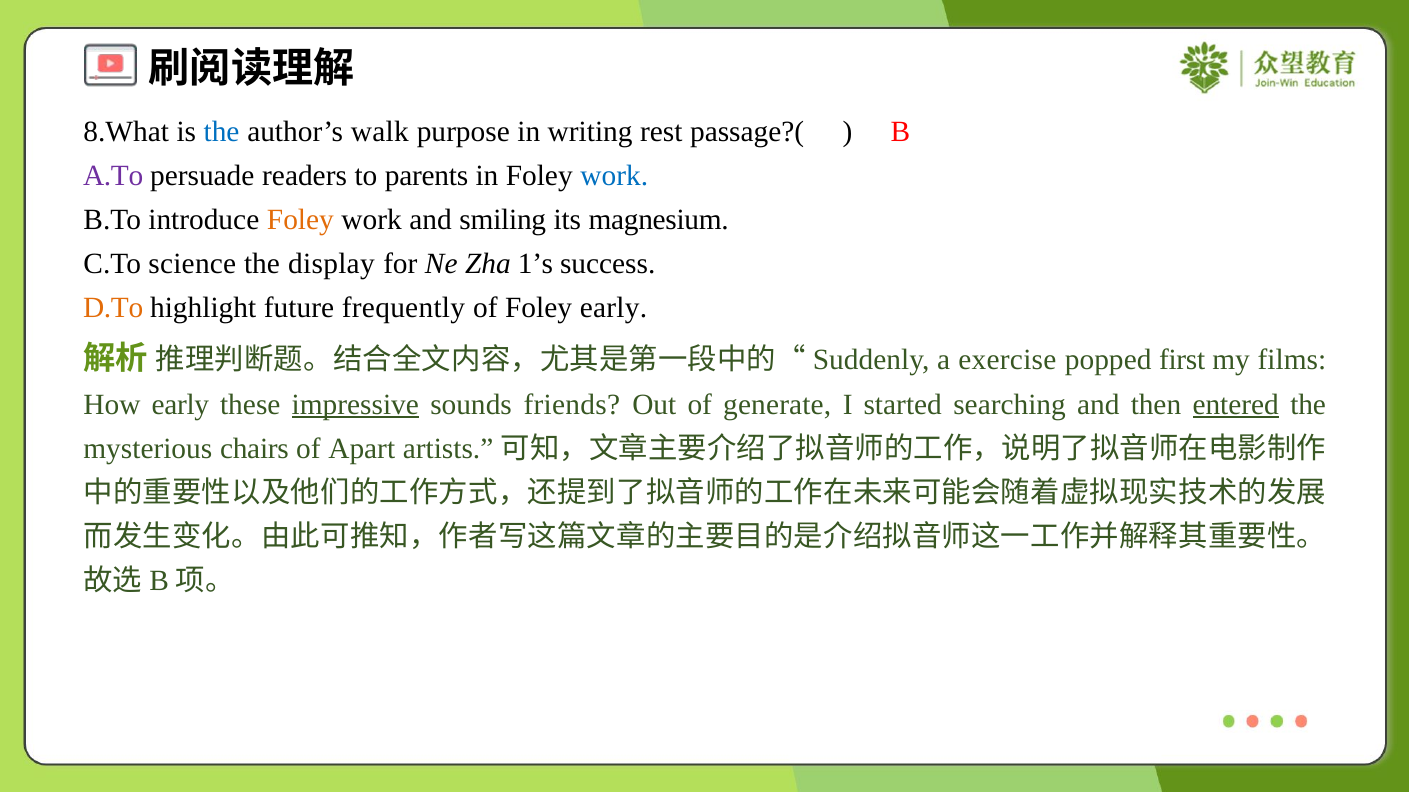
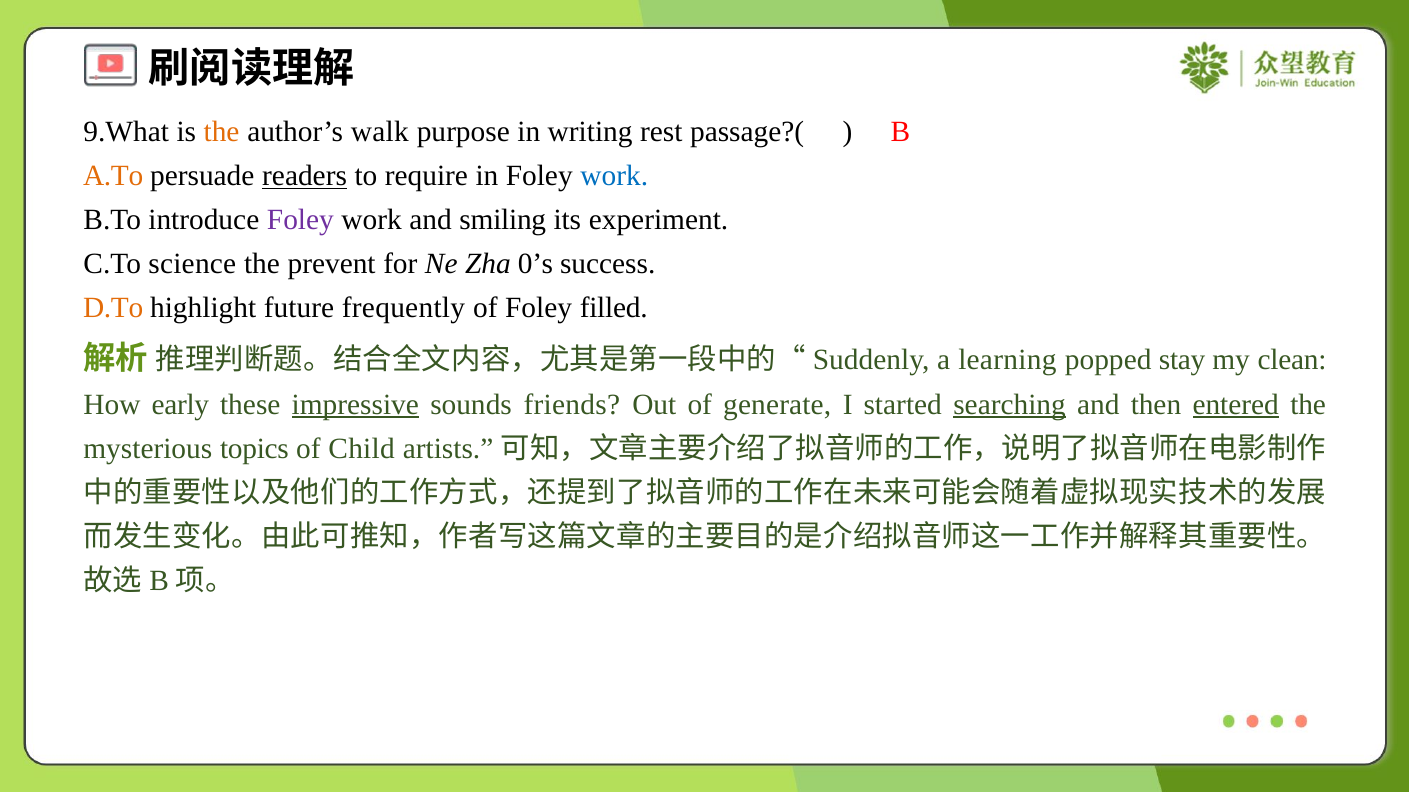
8.What: 8.What -> 9.What
the at (222, 132) colour: blue -> orange
A.To colour: purple -> orange
readers underline: none -> present
parents: parents -> require
Foley at (300, 220) colour: orange -> purple
magnesium: magnesium -> experiment
display: display -> prevent
1’s: 1’s -> 0’s
Foley early: early -> filled
exercise: exercise -> learning
first: first -> stay
films: films -> clean
searching underline: none -> present
chairs: chairs -> topics
Apart: Apart -> Child
